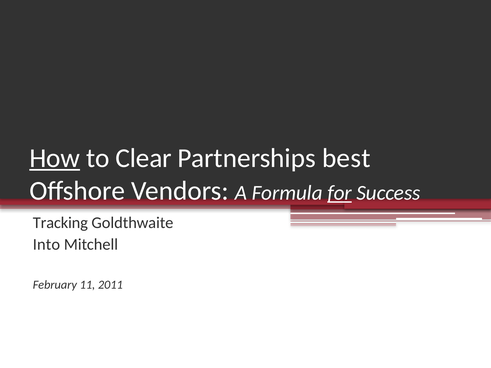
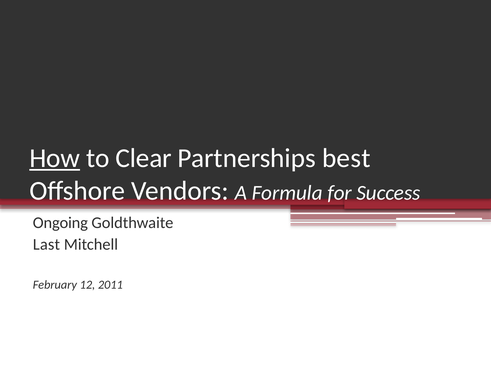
for underline: present -> none
Tracking: Tracking -> Ongoing
Into: Into -> Last
11: 11 -> 12
